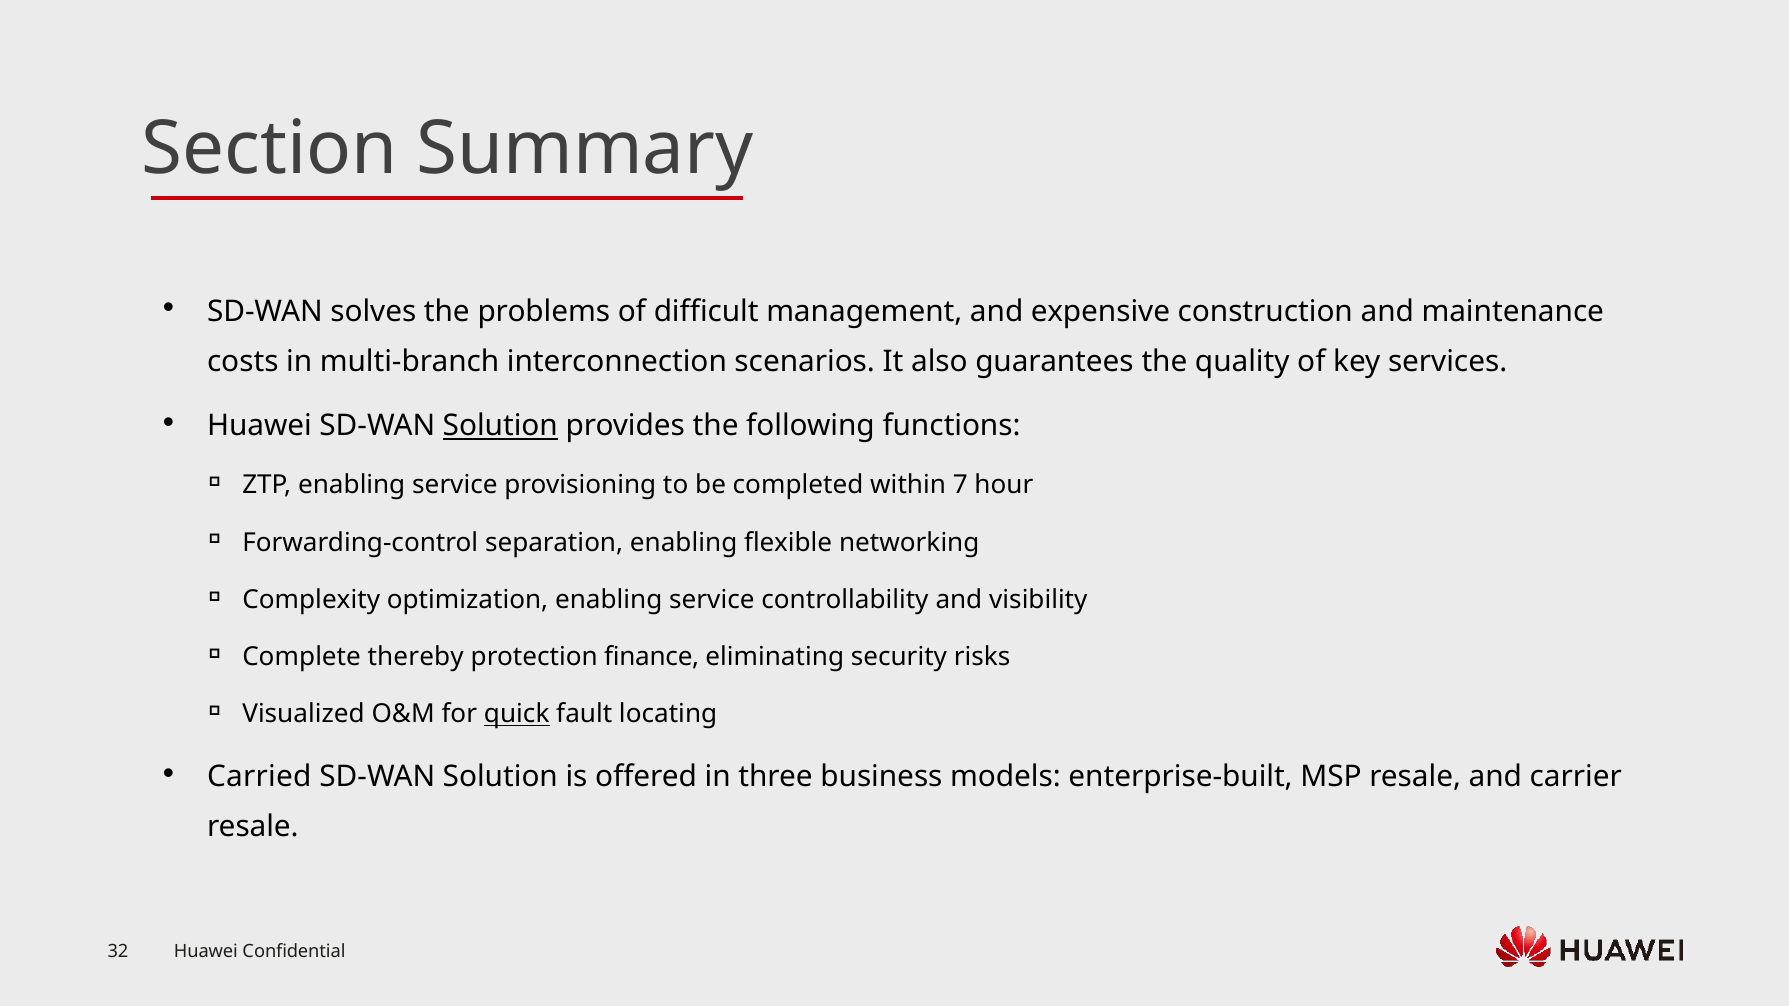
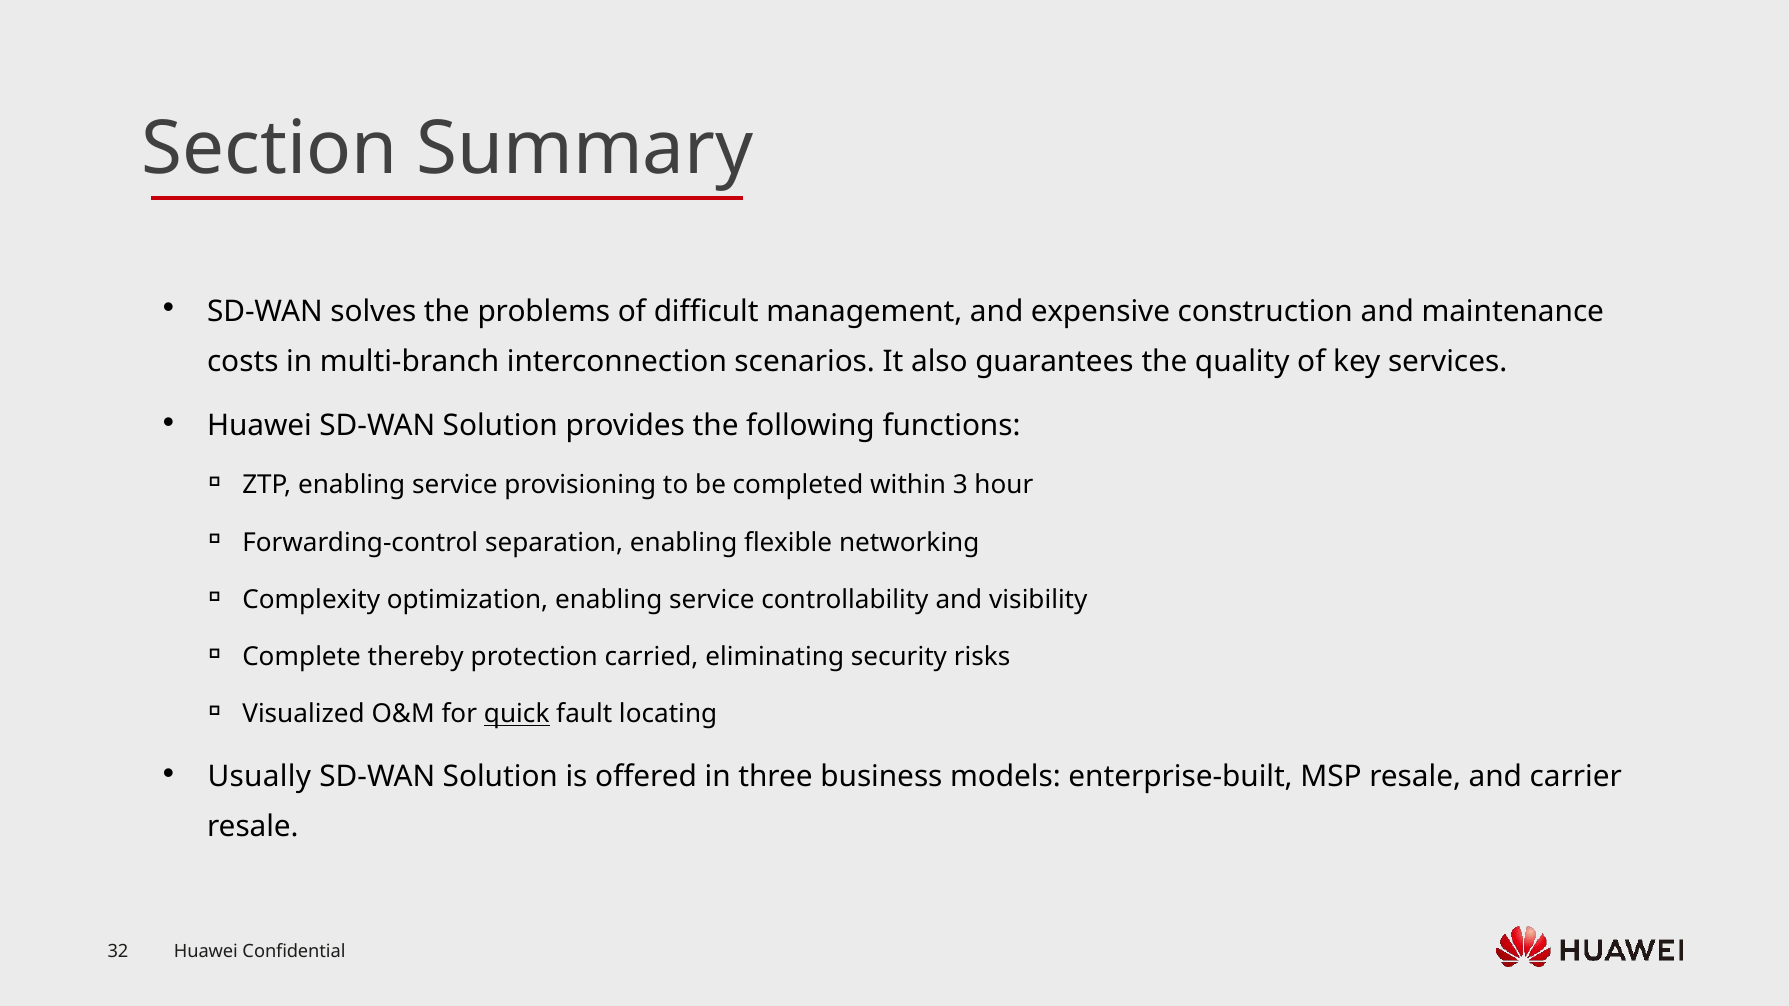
Solution at (500, 426) underline: present -> none
7: 7 -> 3
finance: finance -> carried
Carried: Carried -> Usually
